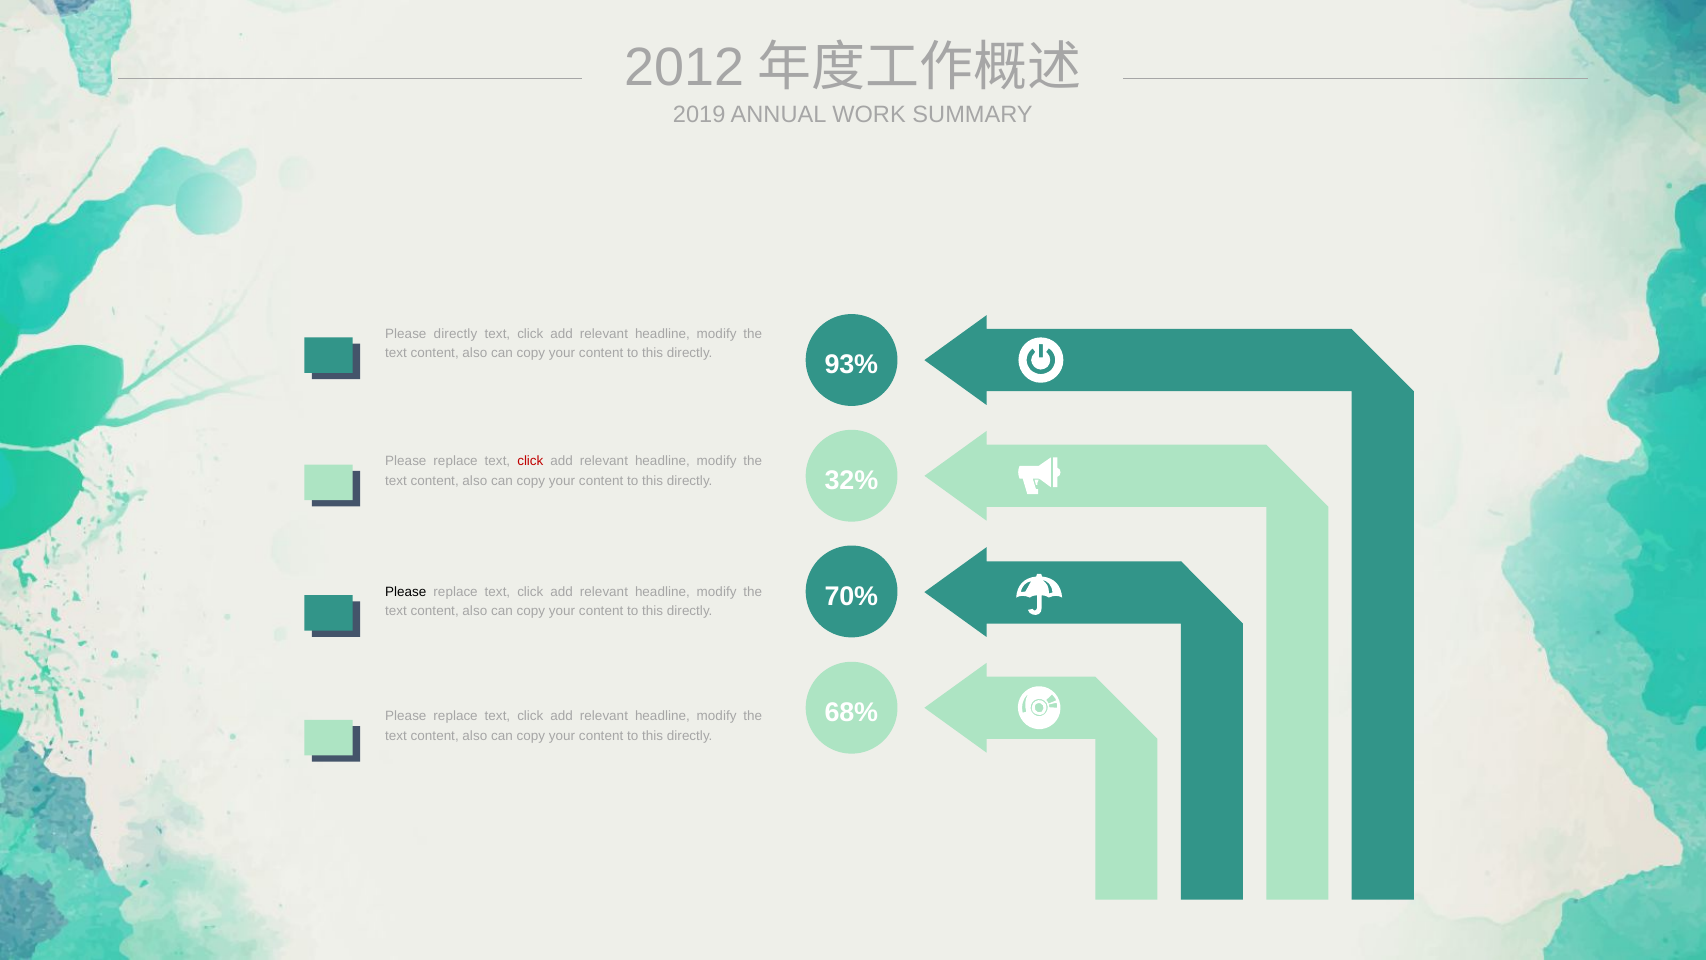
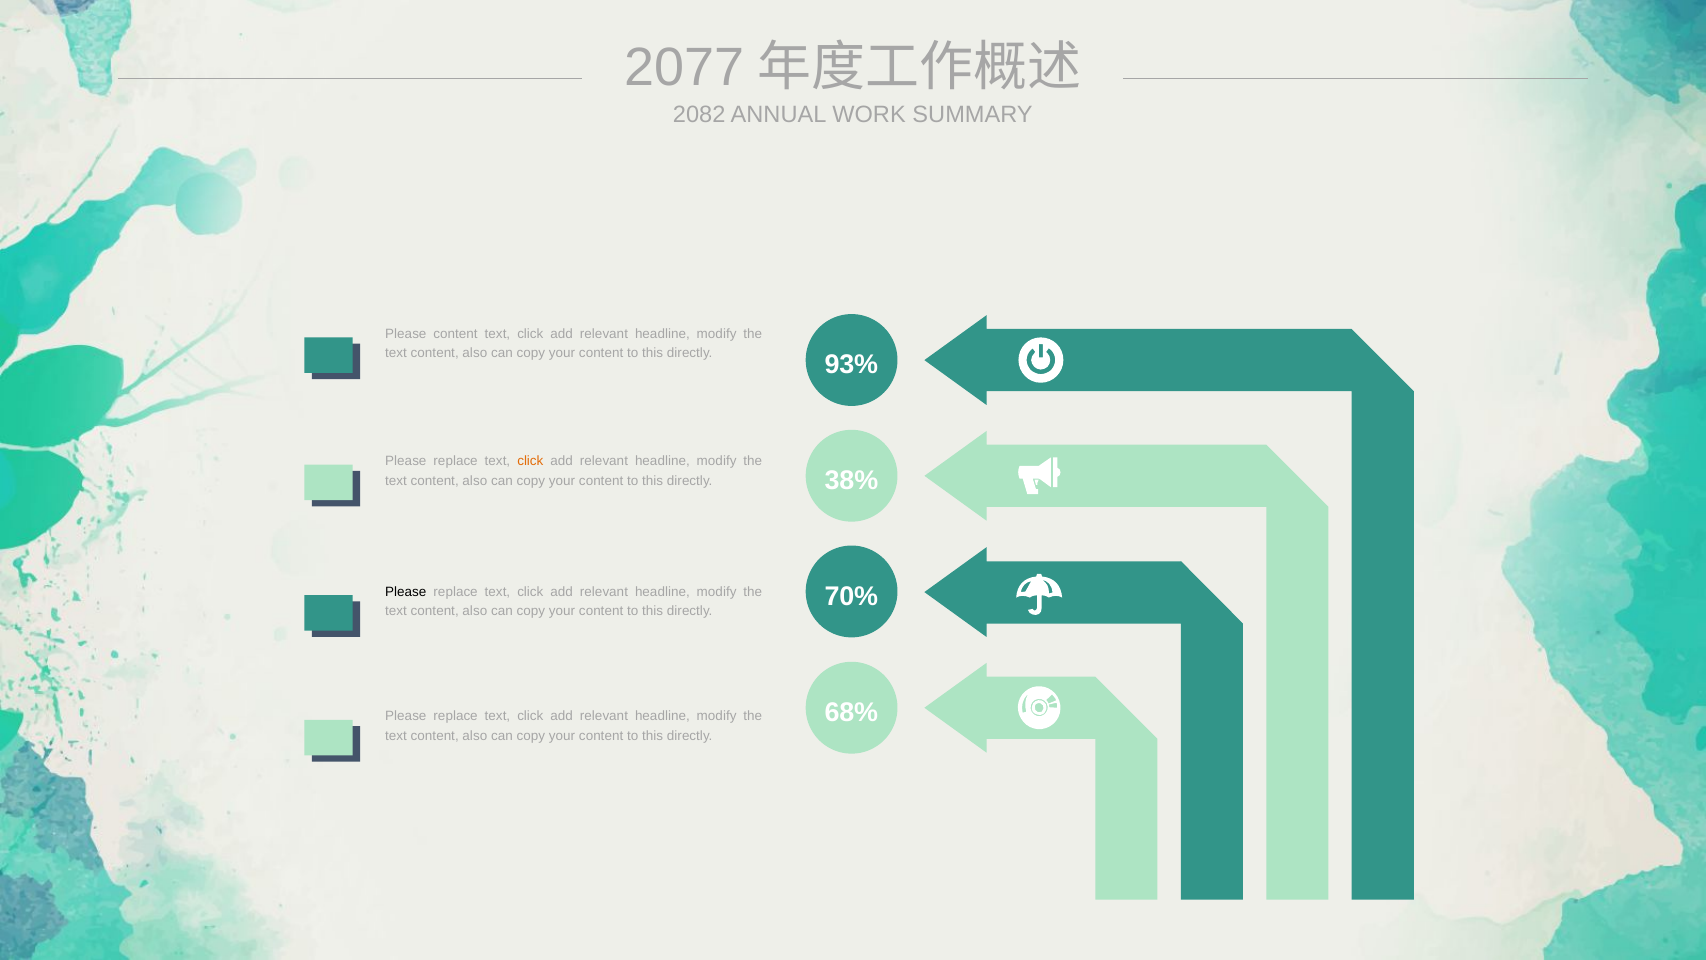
2012: 2012 -> 2077
2019: 2019 -> 2082
Please directly: directly -> content
click at (530, 461) colour: red -> orange
32%: 32% -> 38%
